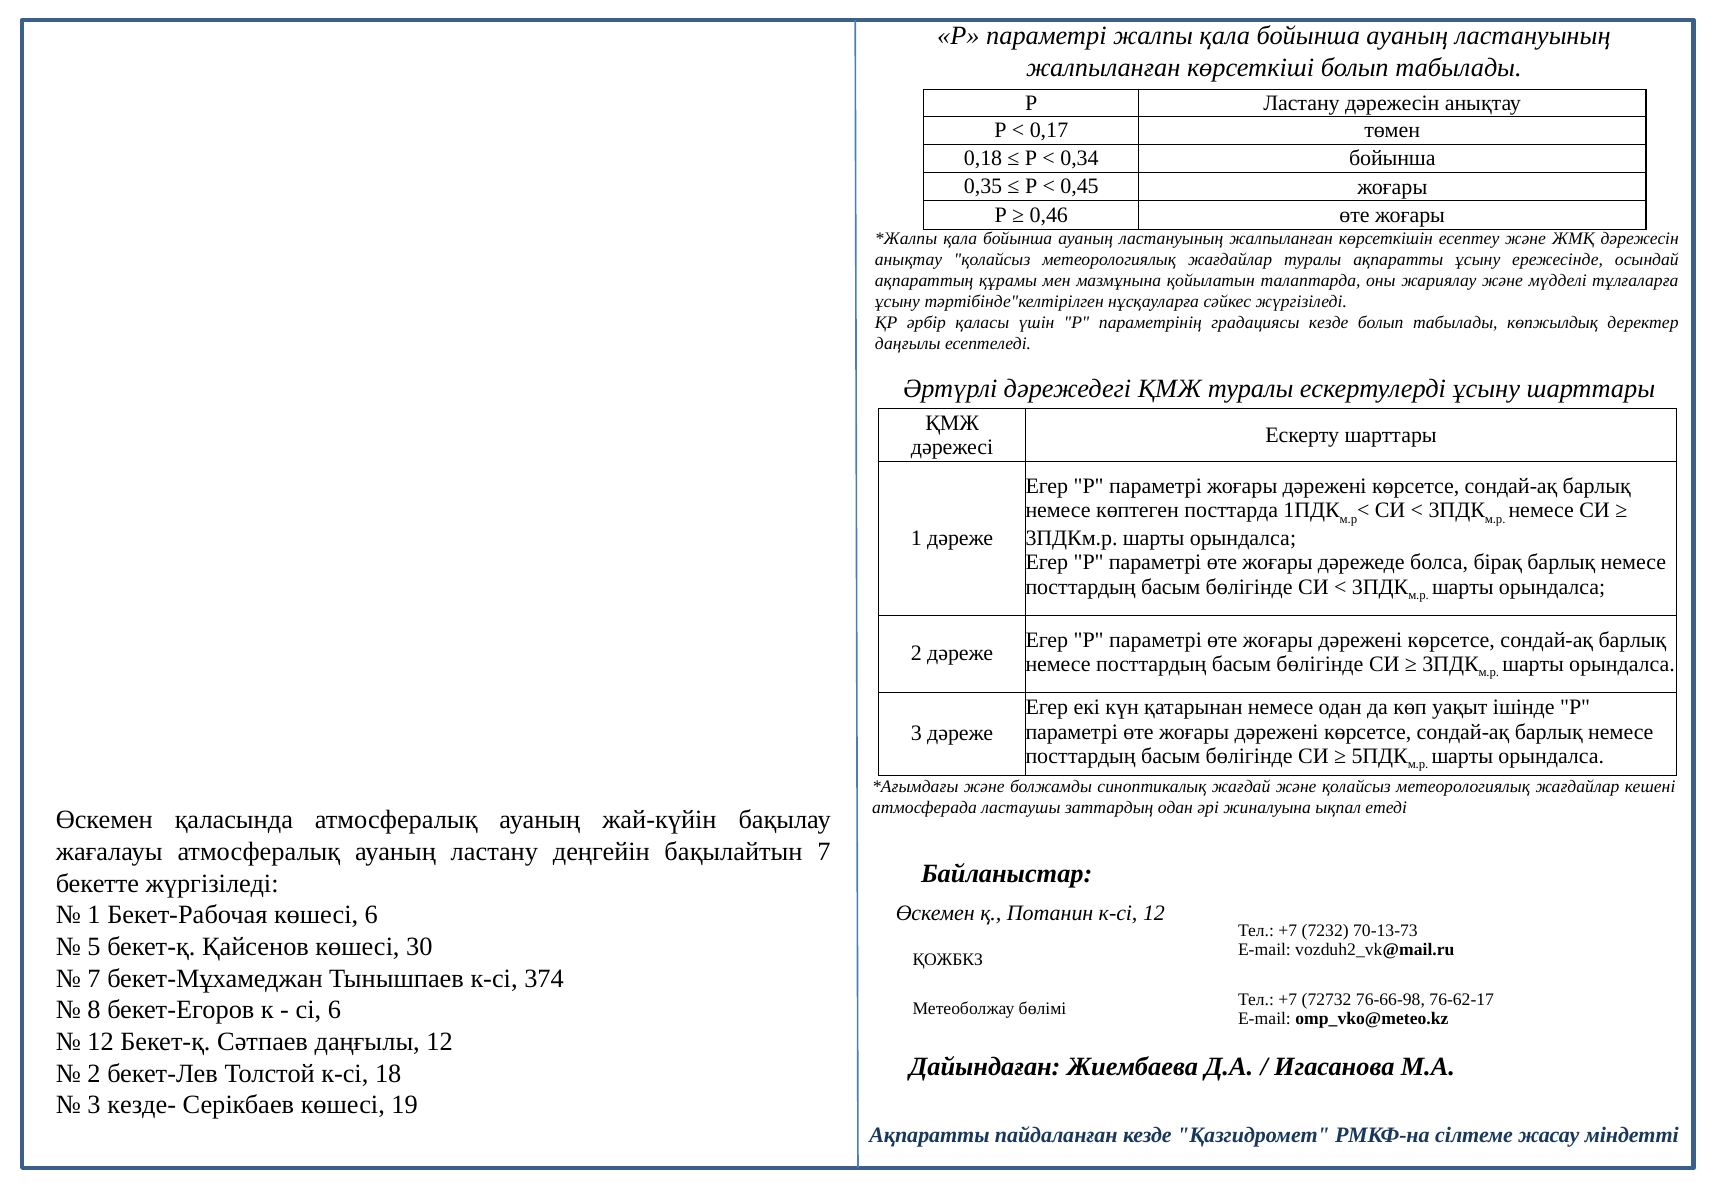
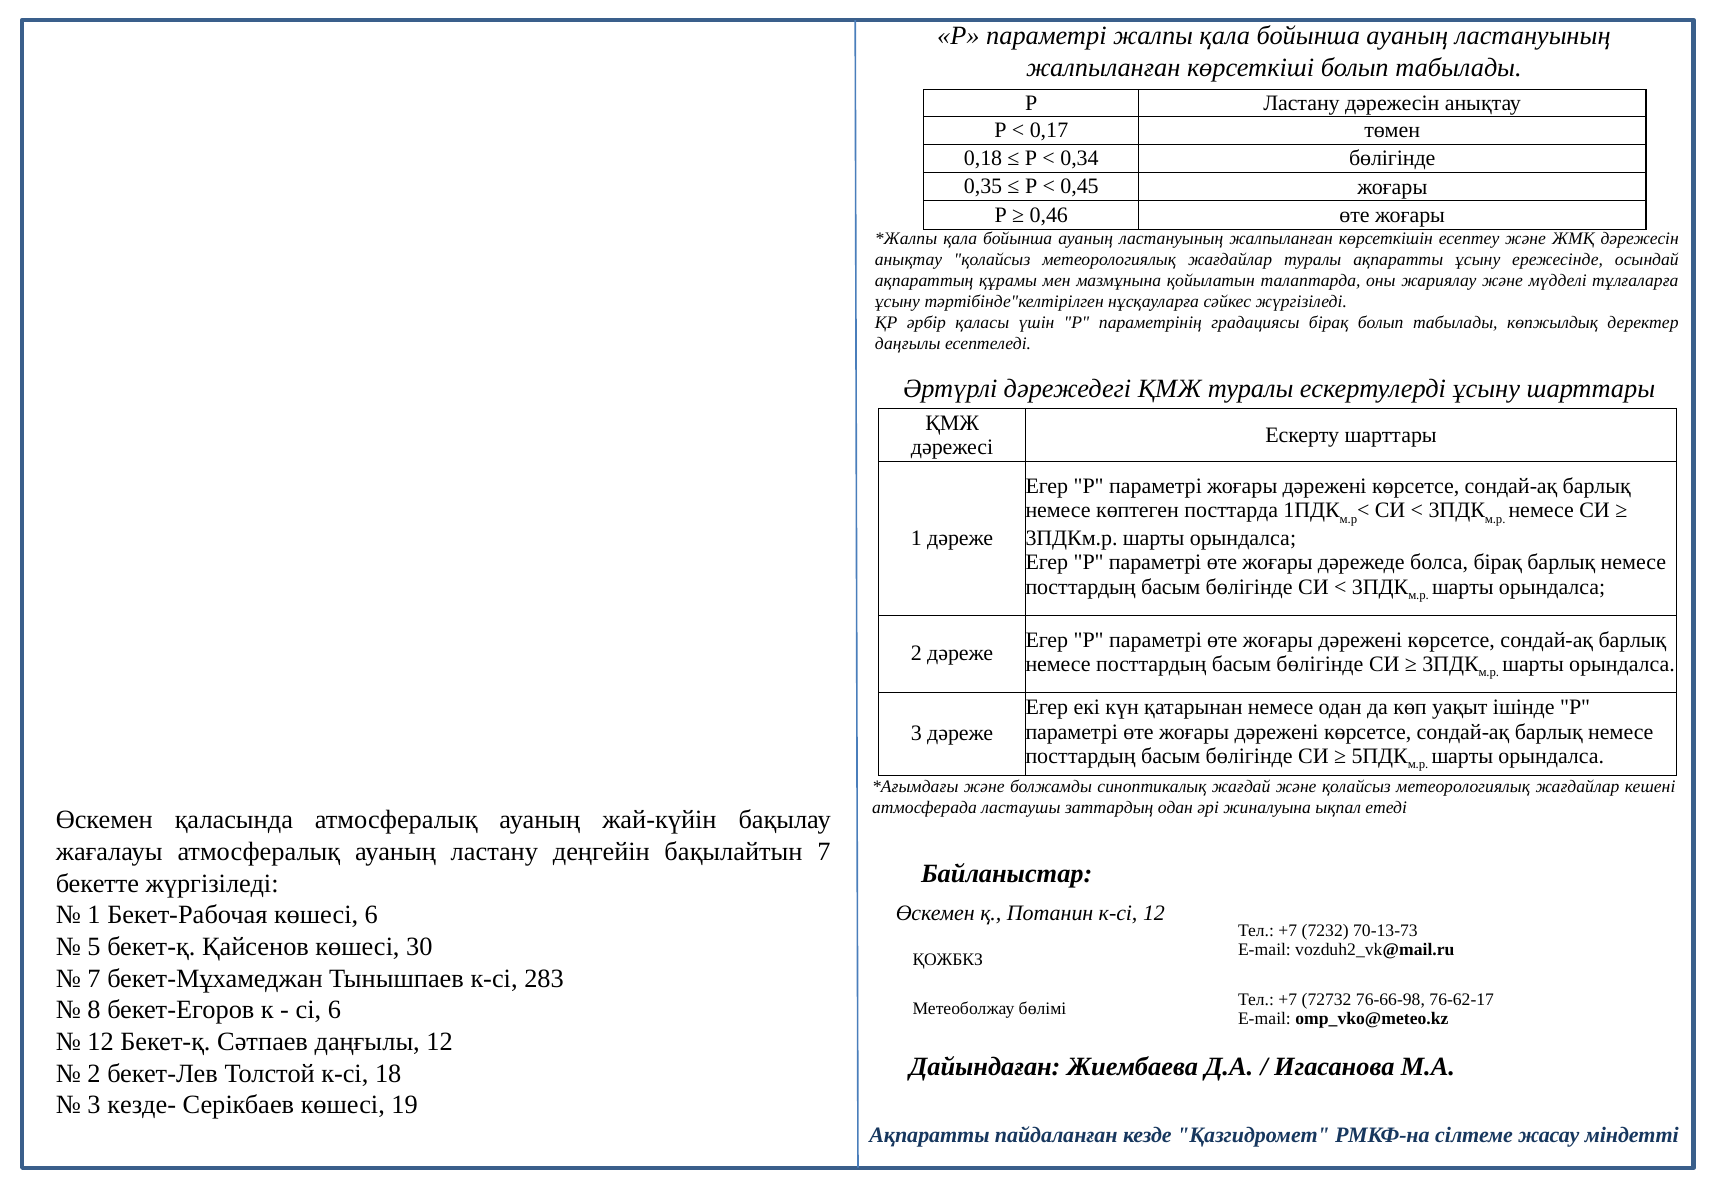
0,34 бойынша: бойынша -> бөлігінде
градациясы кезде: кезде -> бірақ
374: 374 -> 283
